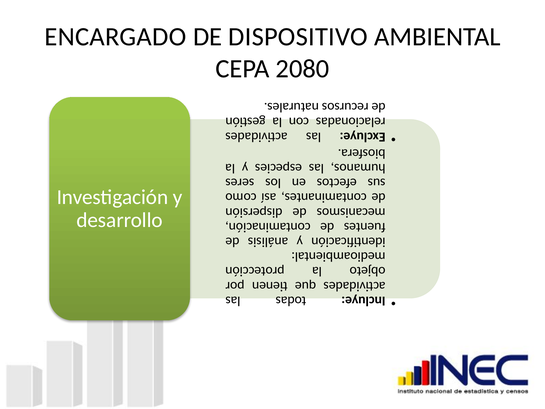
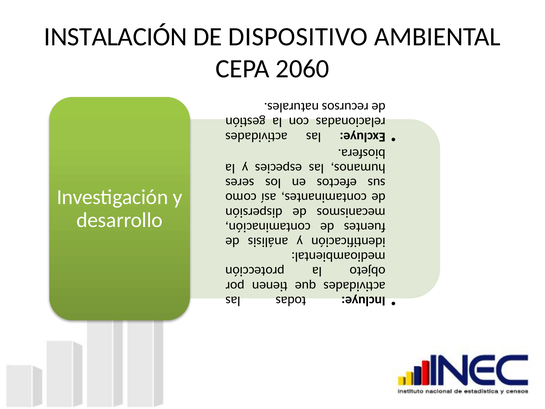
ENCARGADO: ENCARGADO -> INSTALACIÓN
2080: 2080 -> 2060
